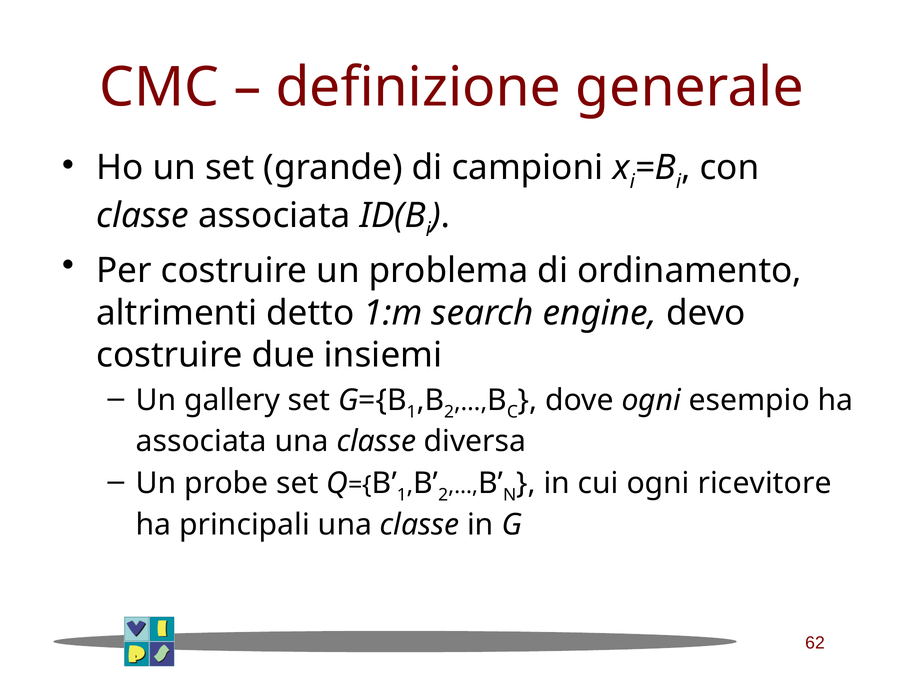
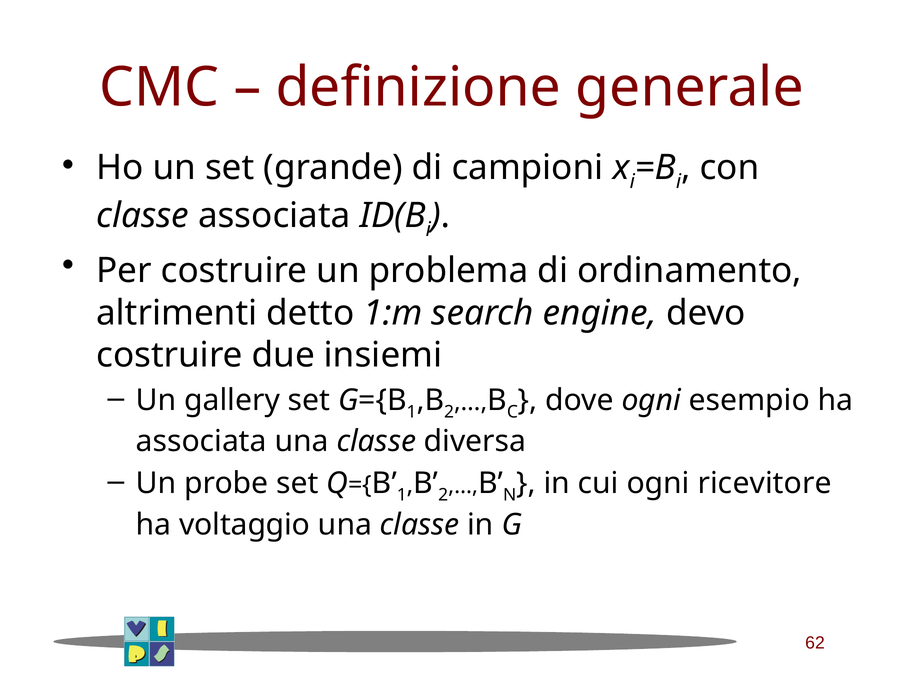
principali: principali -> voltaggio
